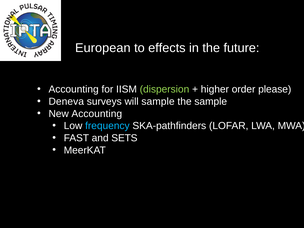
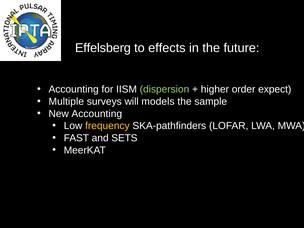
European: European -> Effelsberg
please: please -> expect
Deneva: Deneva -> Multiple
will sample: sample -> models
frequency colour: light blue -> yellow
